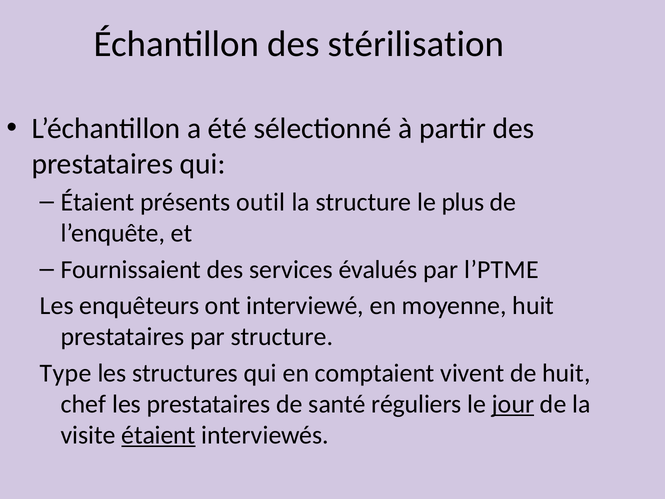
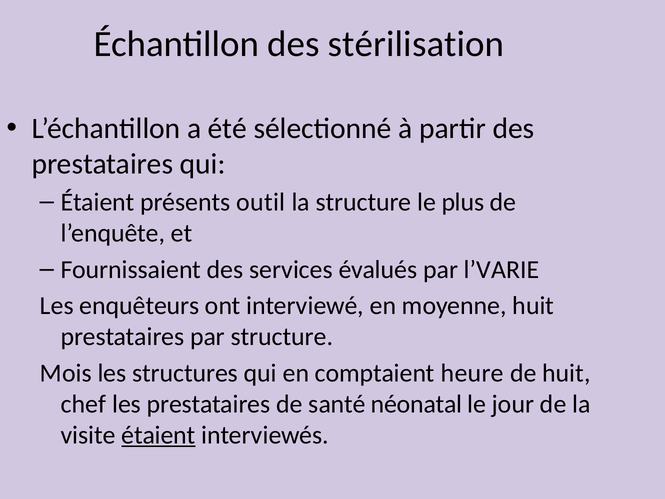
l’PTME: l’PTME -> l’VARIE
Type: Type -> Mois
vivent: vivent -> heure
réguliers: réguliers -> néonatal
jour underline: present -> none
